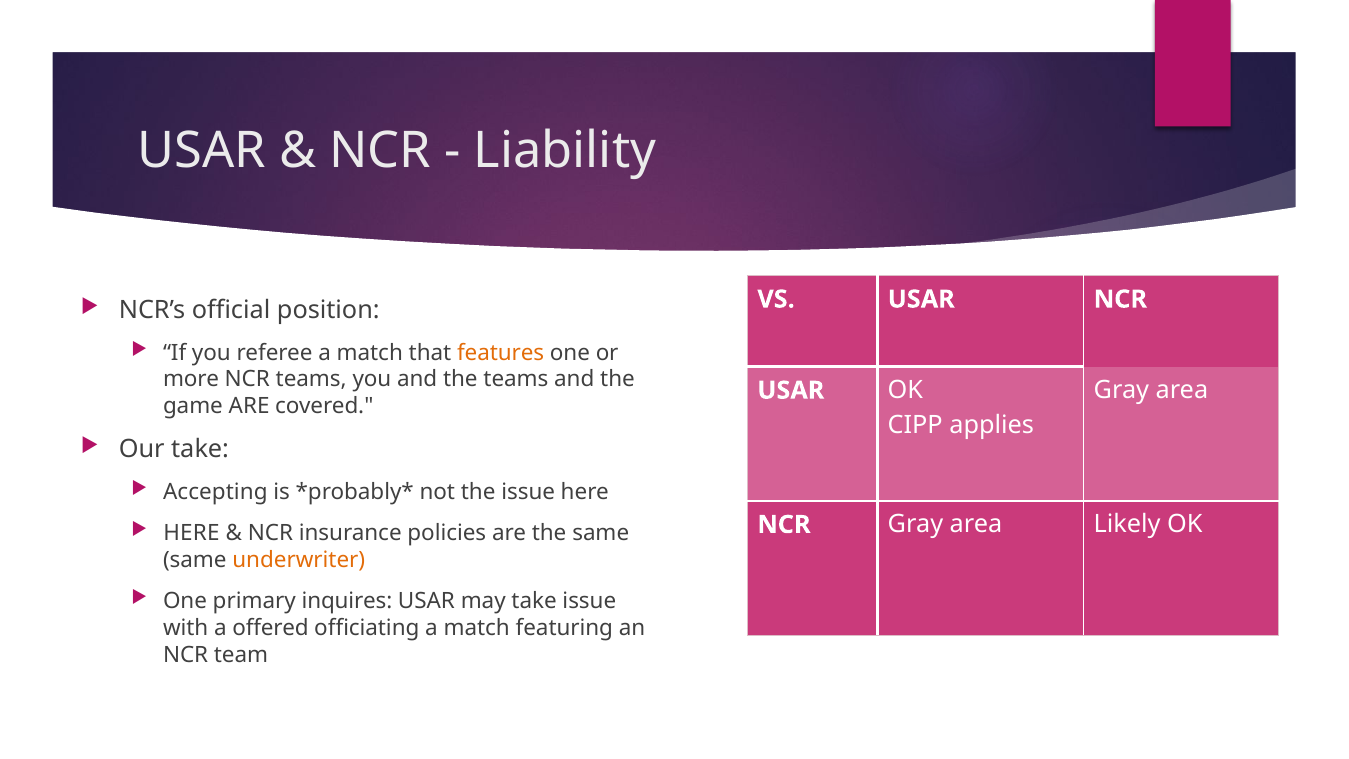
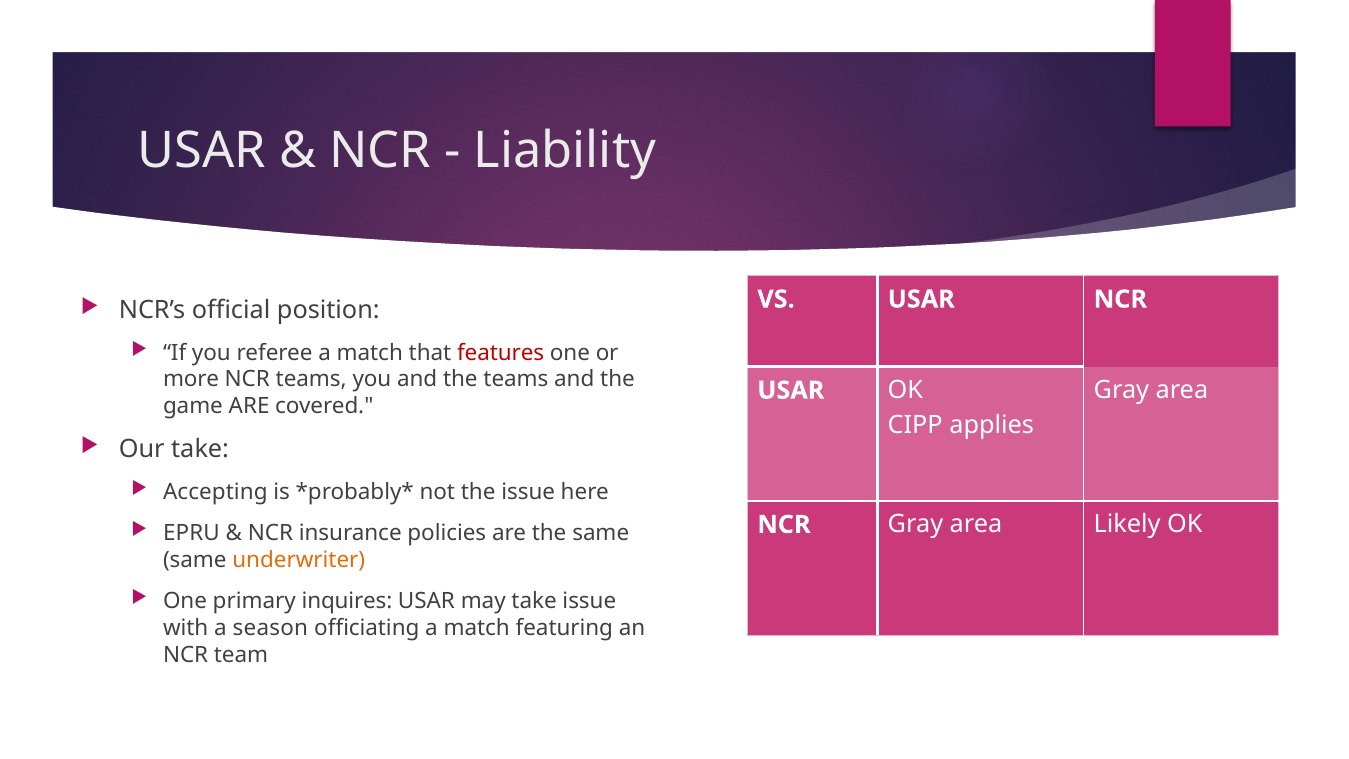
features colour: orange -> red
HERE at (191, 533): HERE -> EPRU
offered: offered -> season
